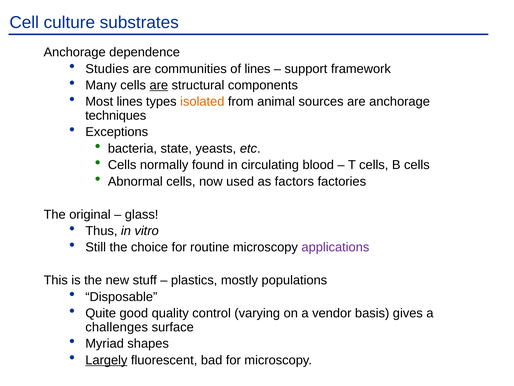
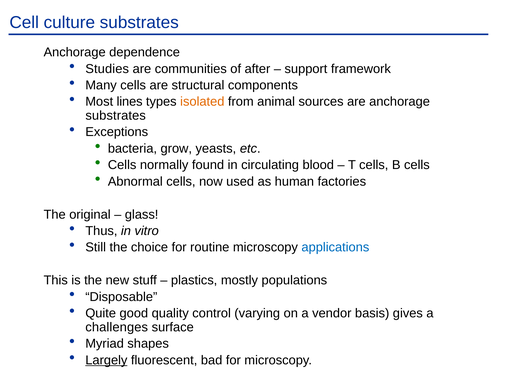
of lines: lines -> after
are at (159, 85) underline: present -> none
techniques at (116, 115): techniques -> substrates
state: state -> grow
factors: factors -> human
applications colour: purple -> blue
